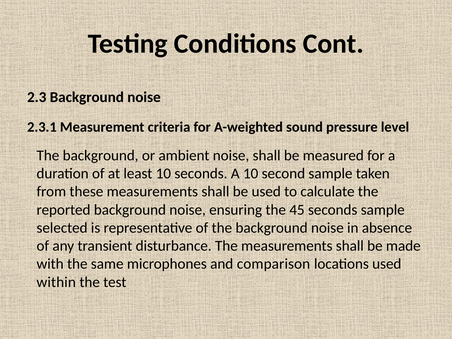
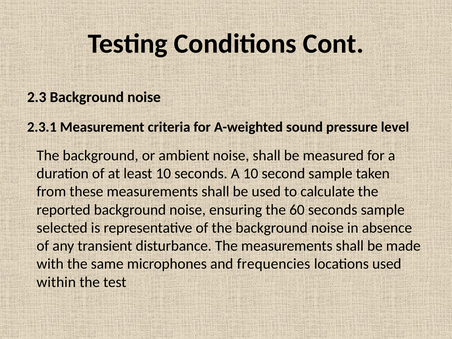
45: 45 -> 60
comparison: comparison -> frequencies
